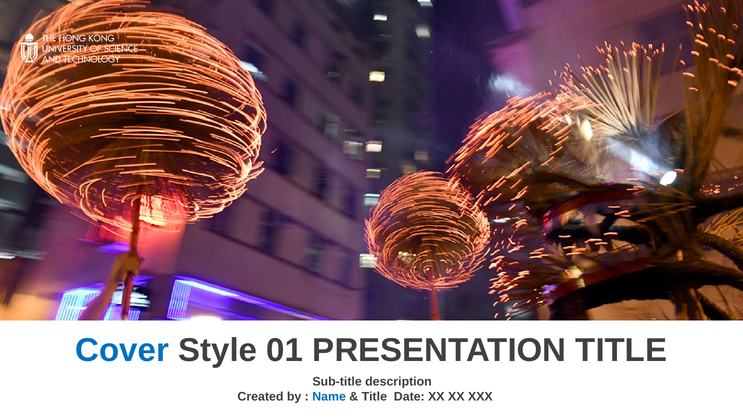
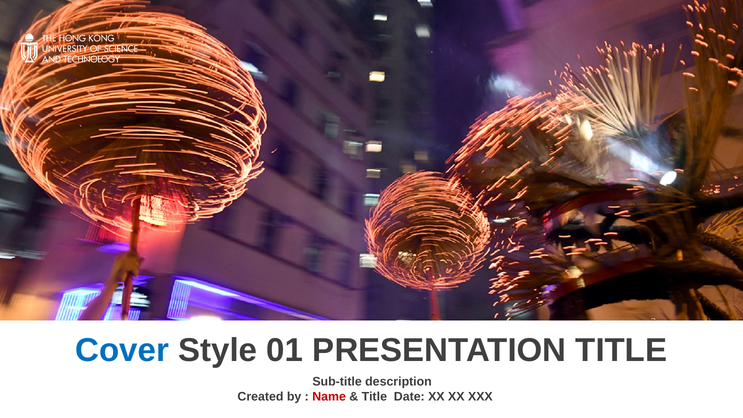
Name colour: blue -> red
